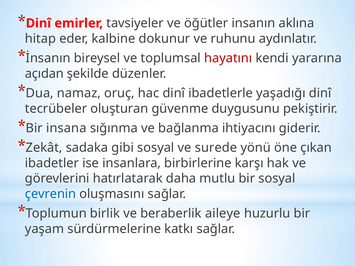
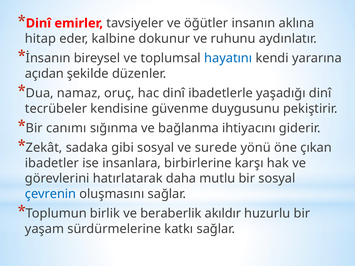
hayatını colour: red -> blue
oluşturan: oluşturan -> kendisine
insana: insana -> canımı
aileye: aileye -> akıldır
